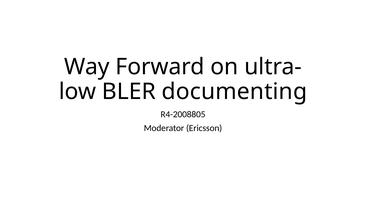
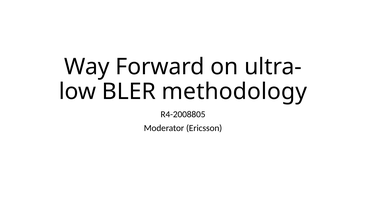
documenting: documenting -> methodology
